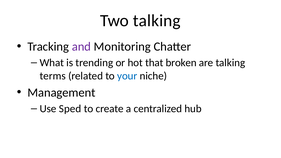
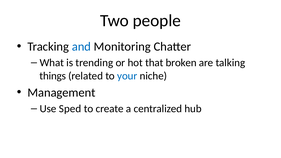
Two talking: talking -> people
and colour: purple -> blue
terms: terms -> things
